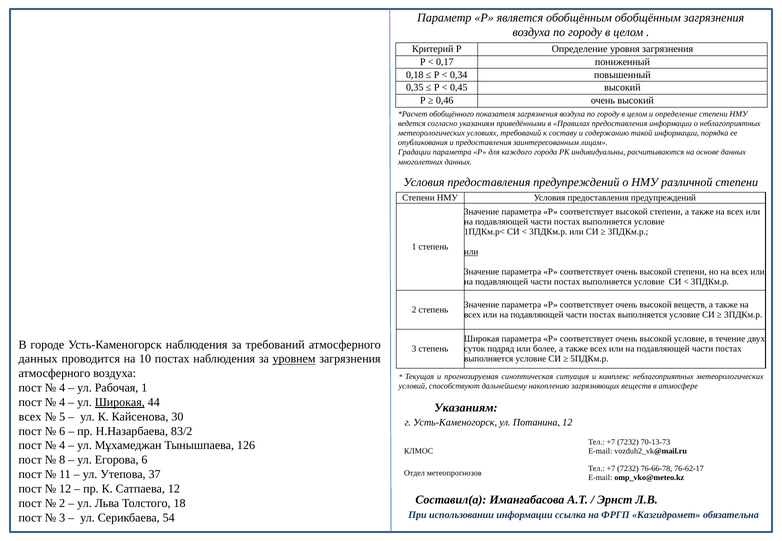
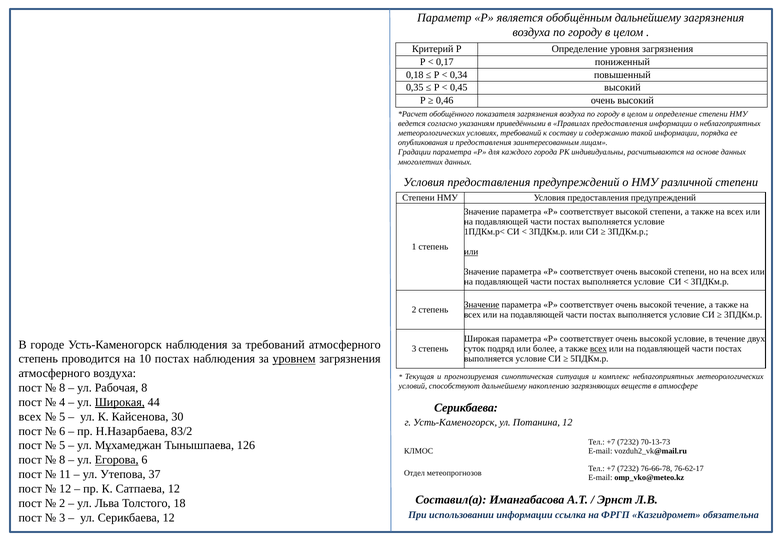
обобщённым обобщённым: обобщённым -> дальнейшему
Значение at (482, 305) underline: none -> present
высокой веществ: веществ -> течение
всех at (599, 349) underline: none -> present
данных at (38, 359): данных -> степень
4 at (62, 388): 4 -> 8
Рабочая 1: 1 -> 8
Указаниям at (466, 408): Указаниям -> Серикбаева
4 at (62, 446): 4 -> 5
Егорова underline: none -> present
Серикбаева 54: 54 -> 12
